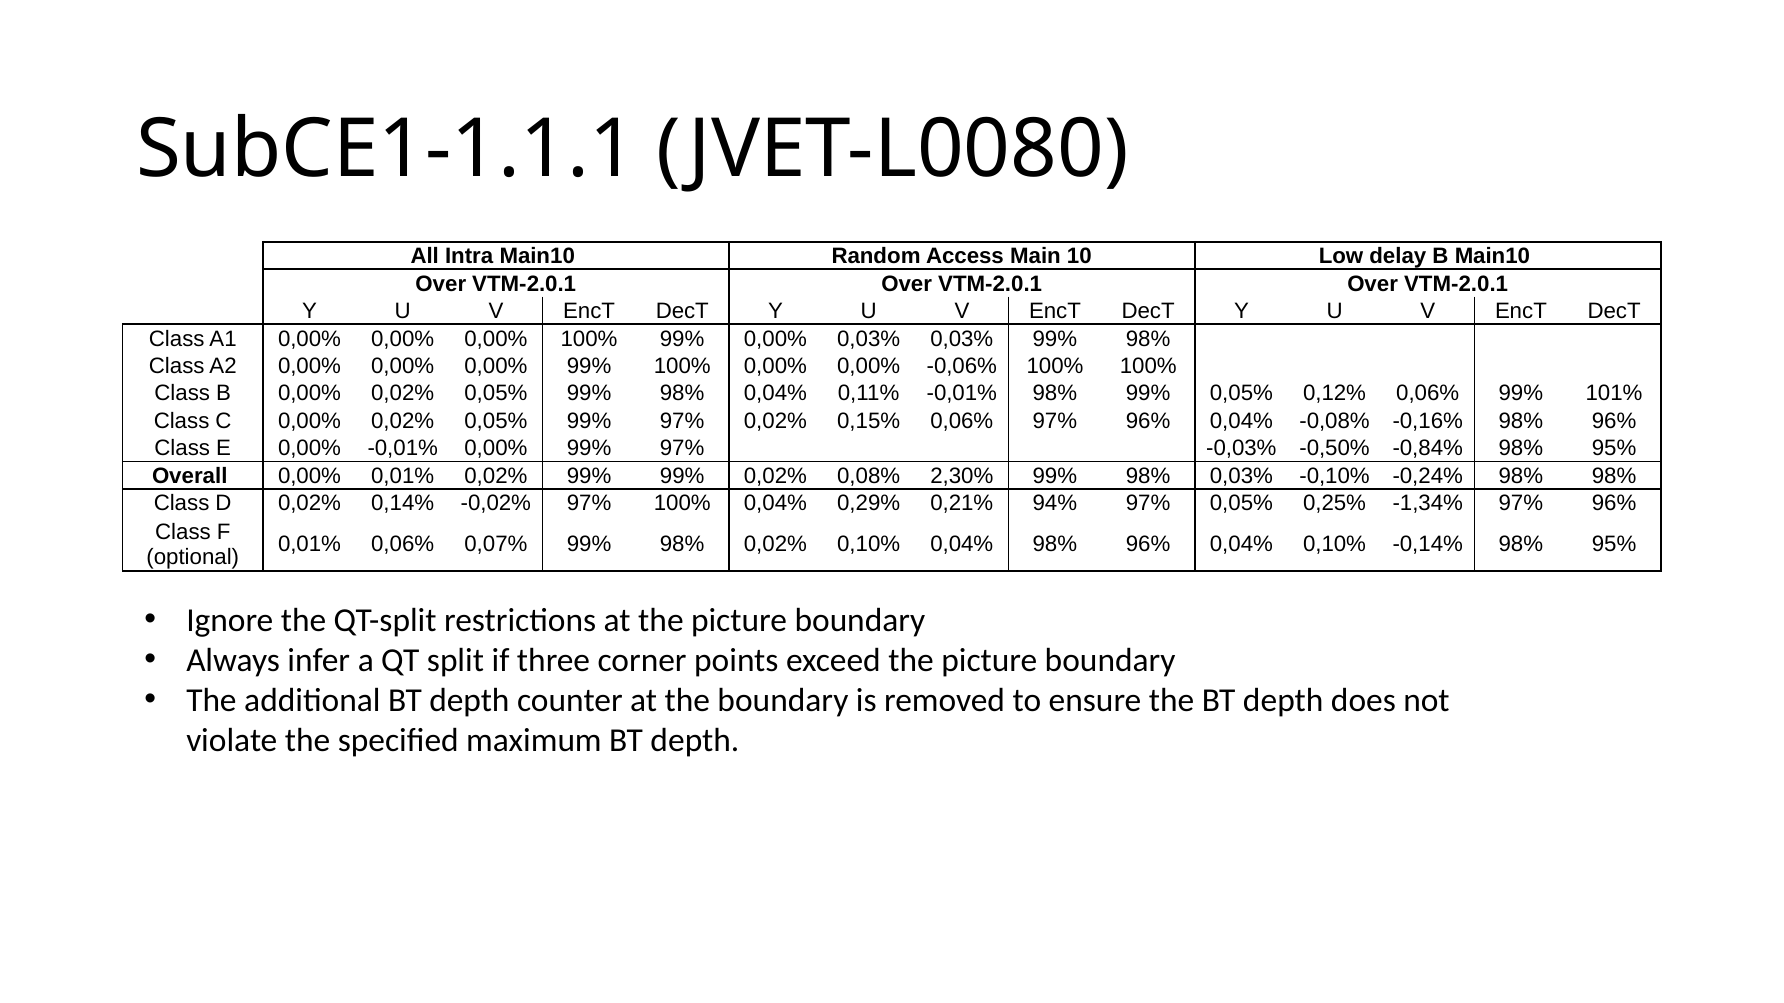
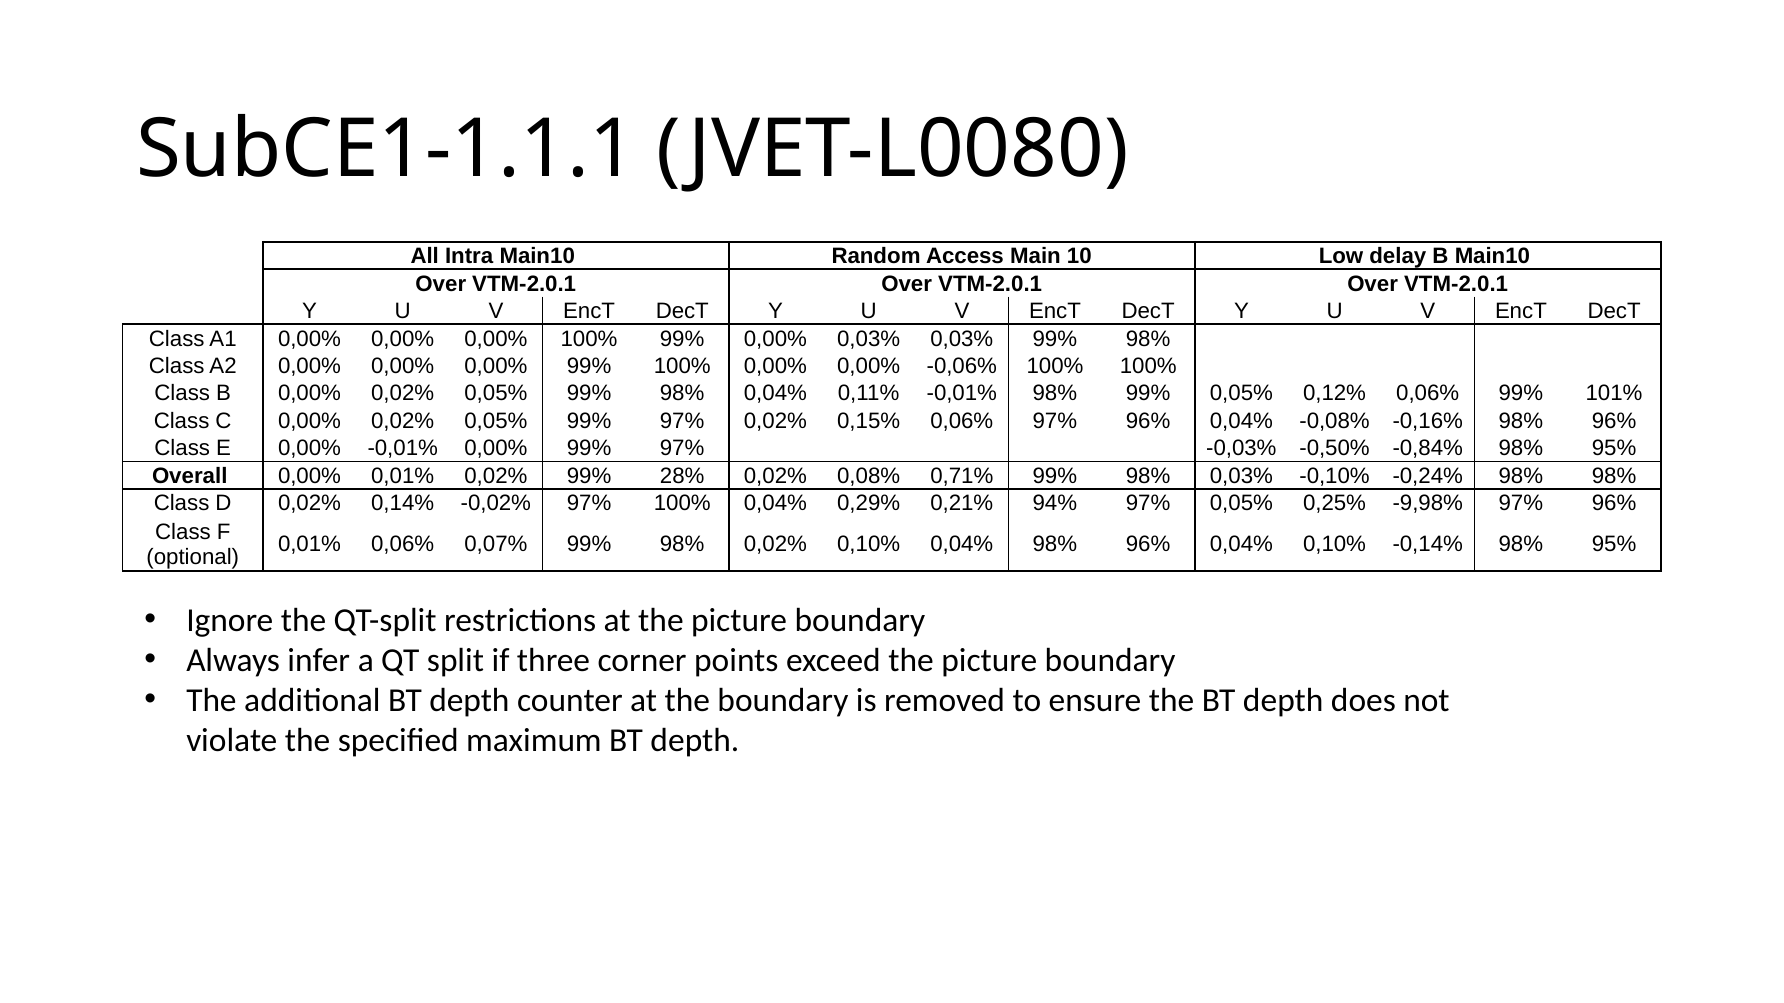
99% 99%: 99% -> 28%
2,30%: 2,30% -> 0,71%
-1,34%: -1,34% -> -9,98%
